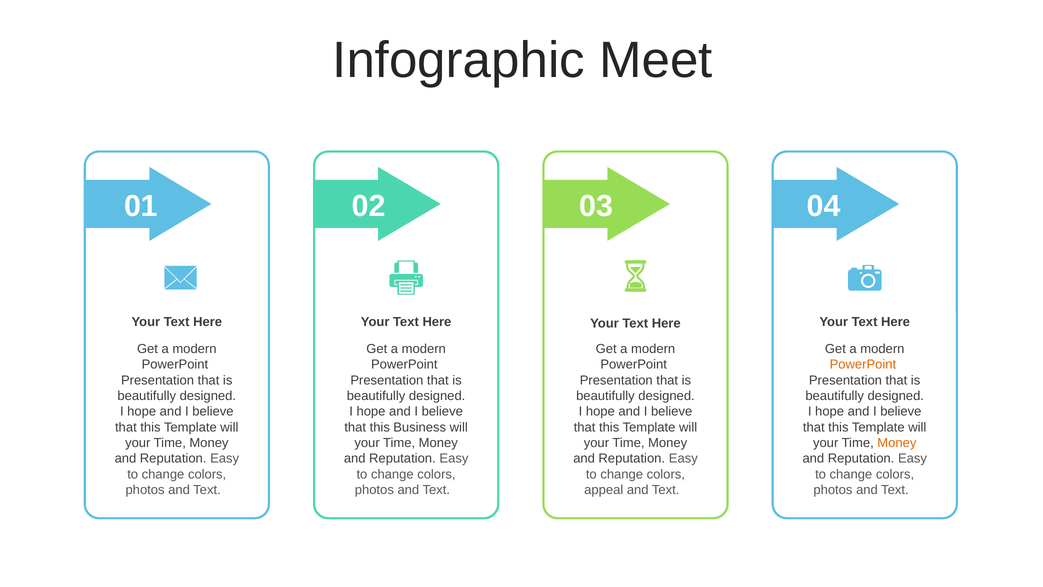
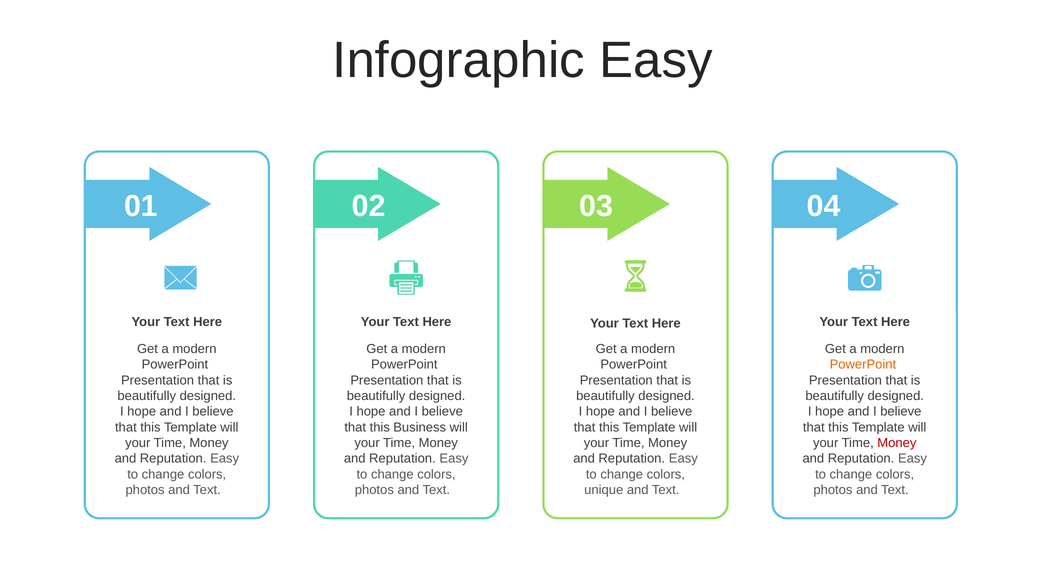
Infographic Meet: Meet -> Easy
Money at (897, 443) colour: orange -> red
appeal: appeal -> unique
